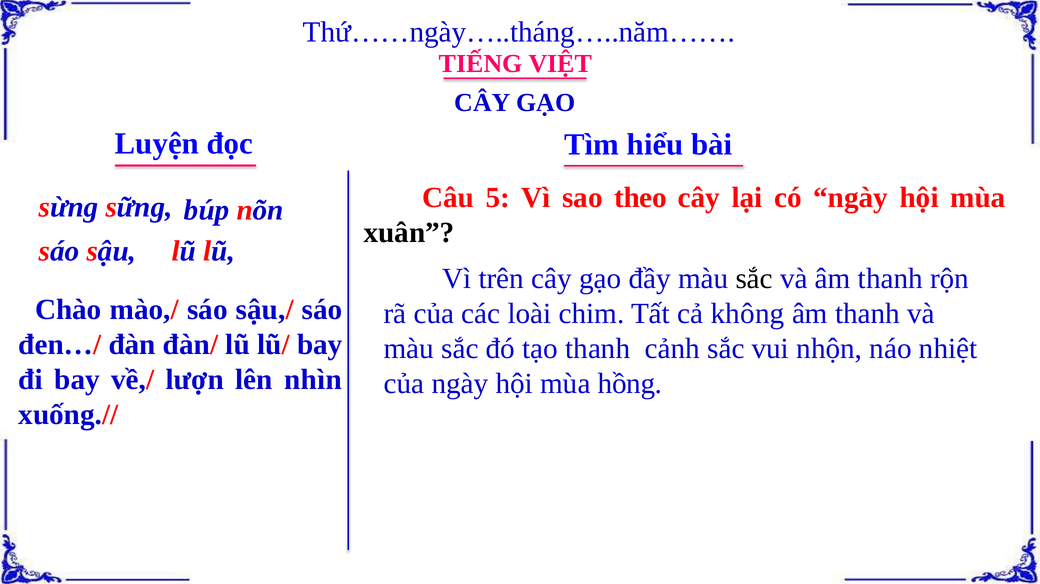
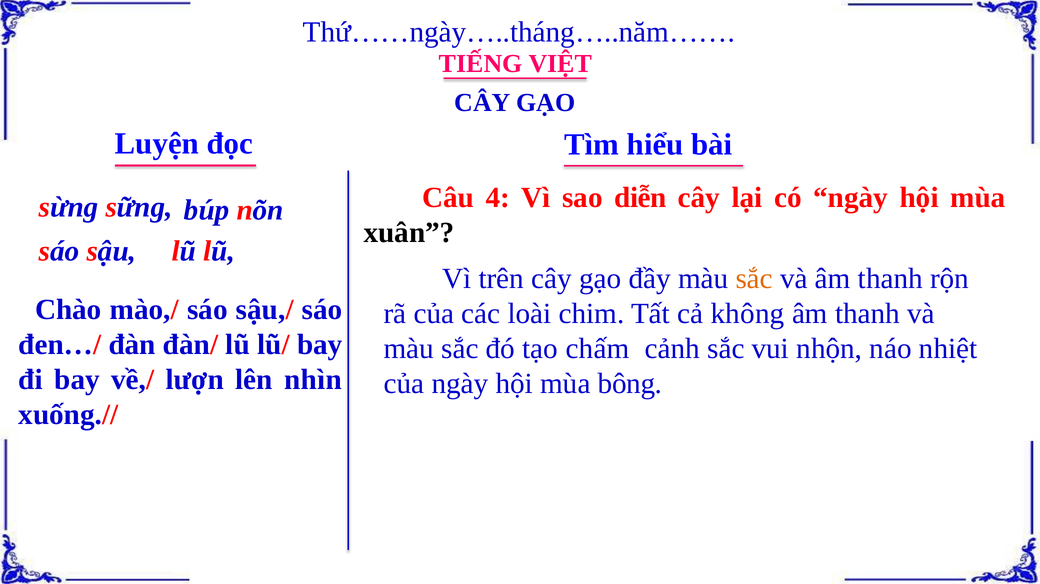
5: 5 -> 4
theo: theo -> diễn
sắc at (754, 279) colour: black -> orange
tạo thanh: thanh -> chấm
hồng: hồng -> bông
